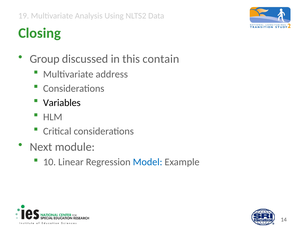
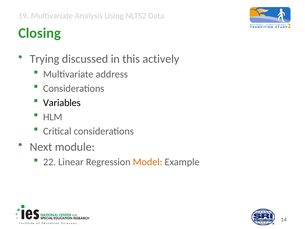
Group: Group -> Trying
contain: contain -> actively
10: 10 -> 22
Model colour: blue -> orange
